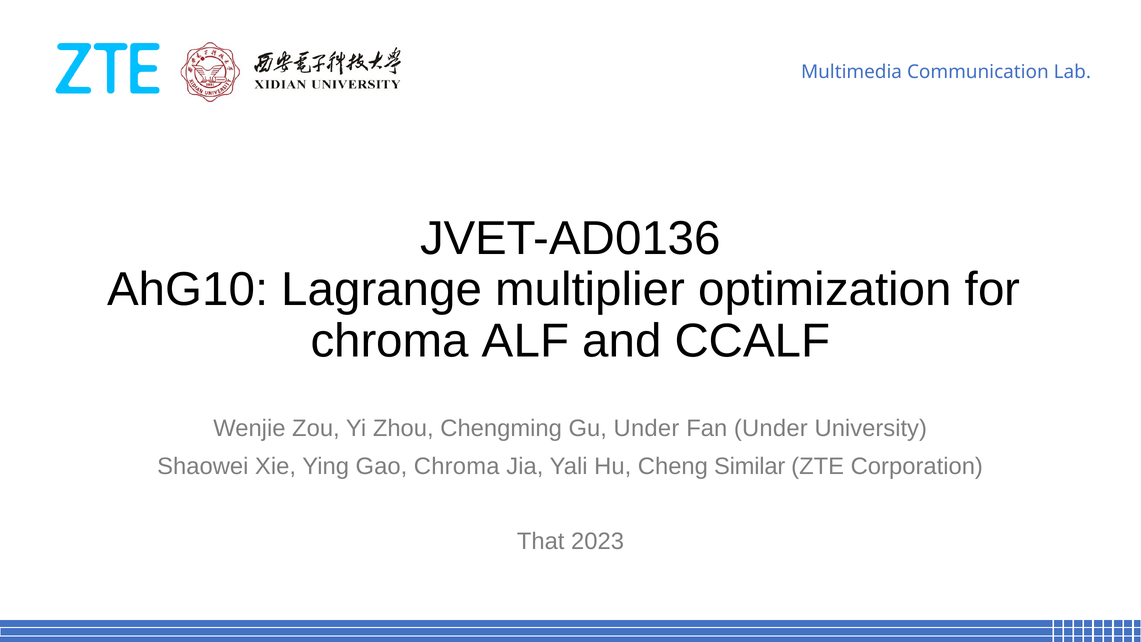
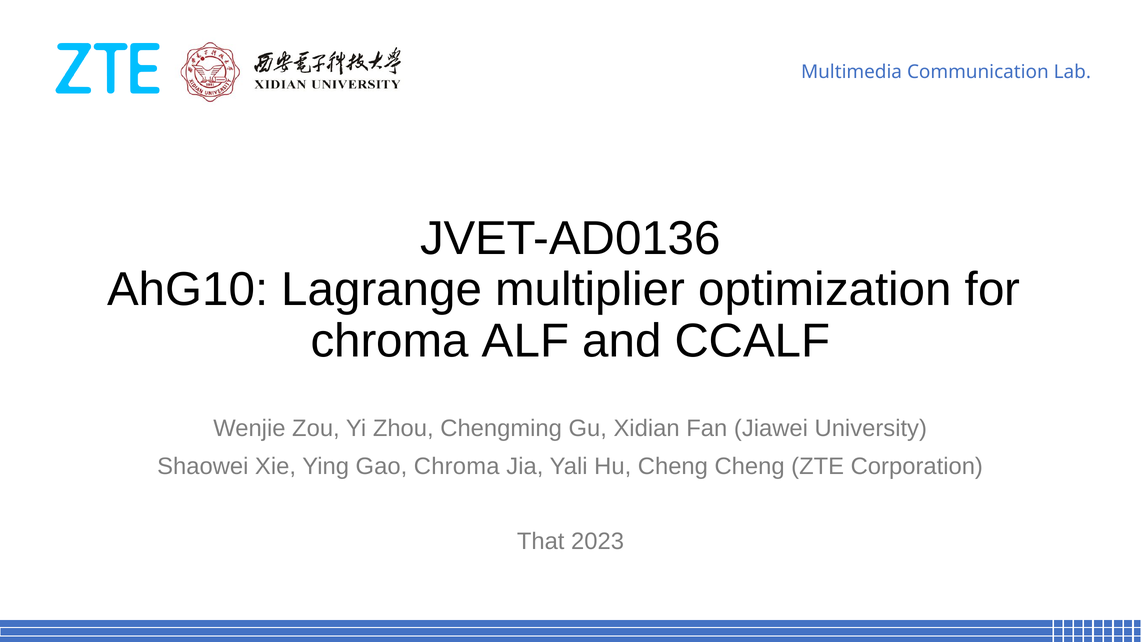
Gu Under: Under -> Xidian
Fan Under: Under -> Jiawei
Cheng Similar: Similar -> Cheng
